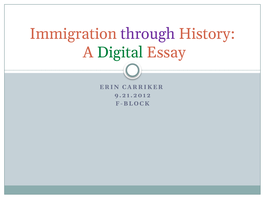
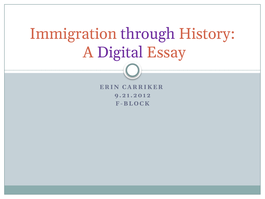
Digital colour: green -> purple
